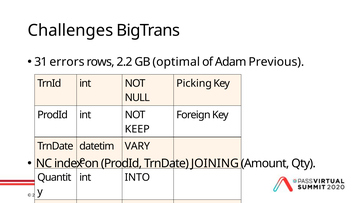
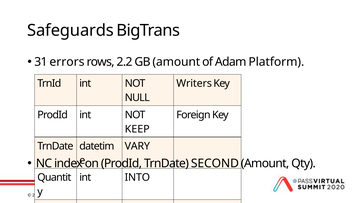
Challenges: Challenges -> Safeguards
GB optimal: optimal -> amount
Previous: Previous -> Platform
Picking: Picking -> Writers
JOINING: JOINING -> SECOND
